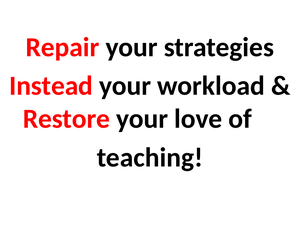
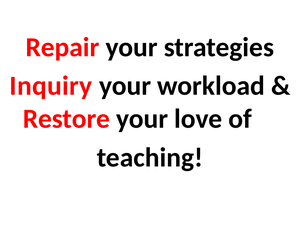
Instead: Instead -> Inquiry
